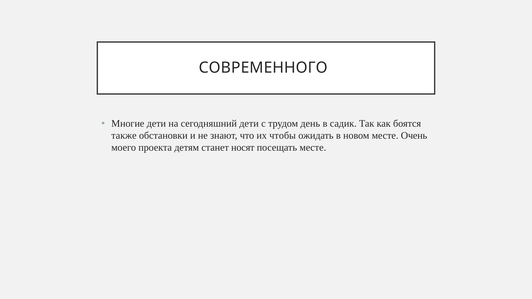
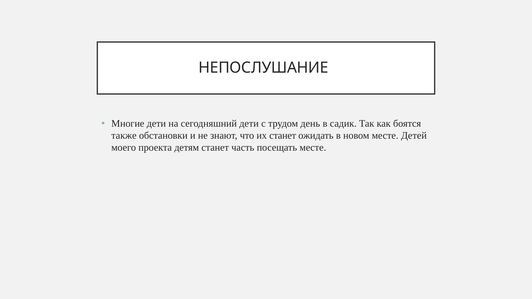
СОВРЕМЕННОГО: СОВРЕМЕННОГО -> НЕПОСЛУШАНИЕ
их чтобы: чтобы -> станет
Очень: Очень -> Детей
носят: носят -> часть
